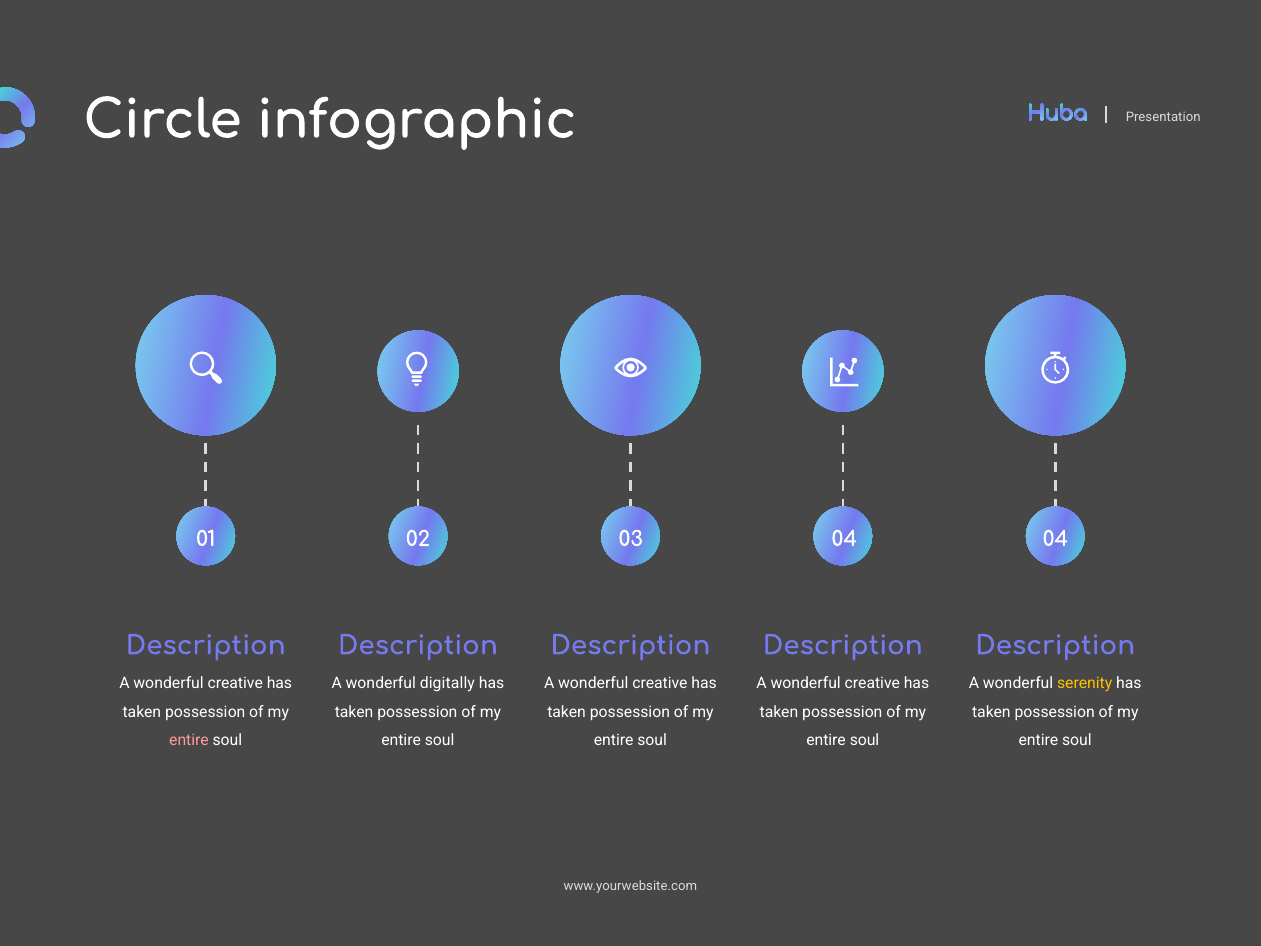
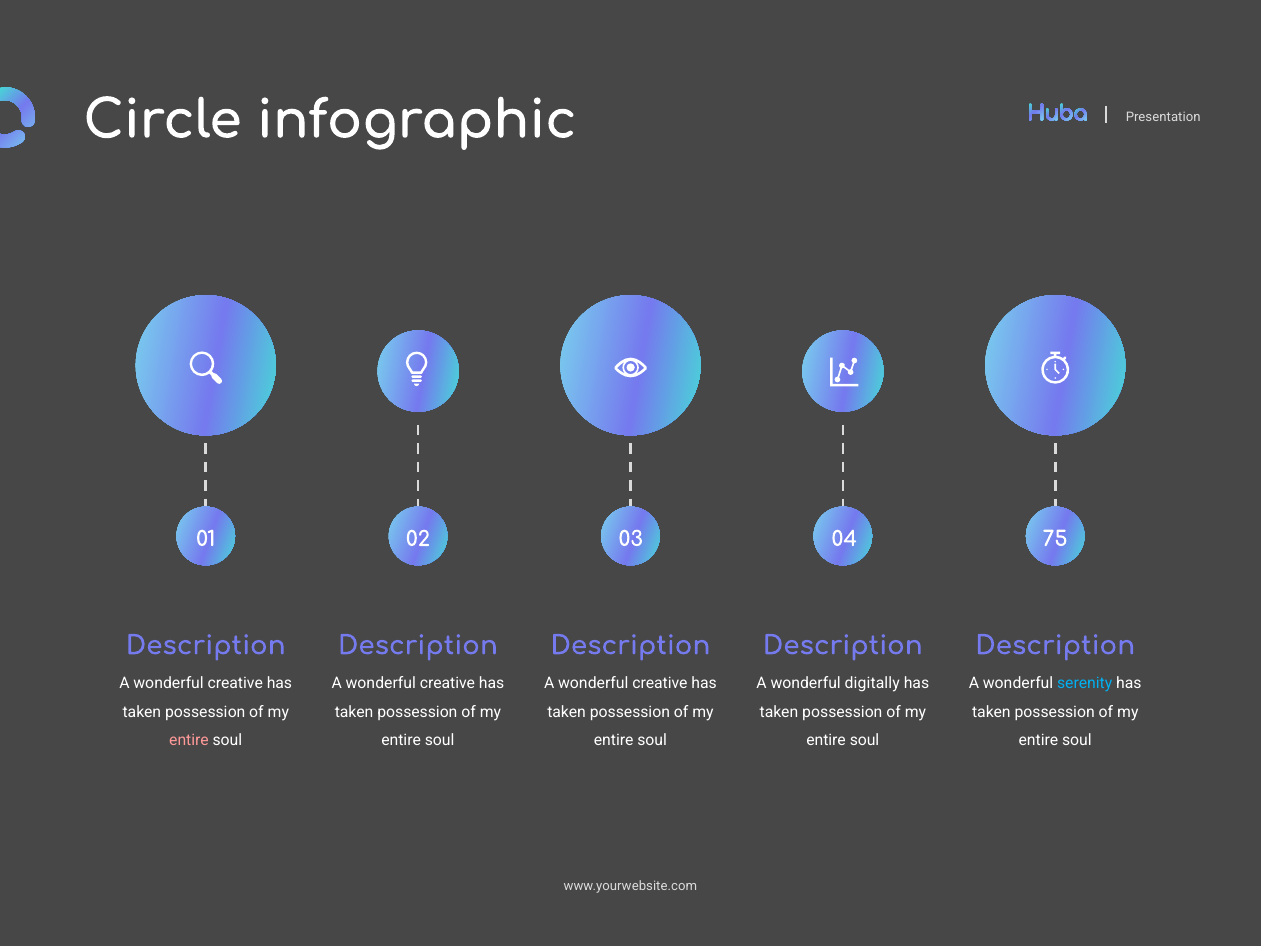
04 04: 04 -> 75
digitally at (447, 683): digitally -> creative
creative at (872, 683): creative -> digitally
serenity colour: yellow -> light blue
